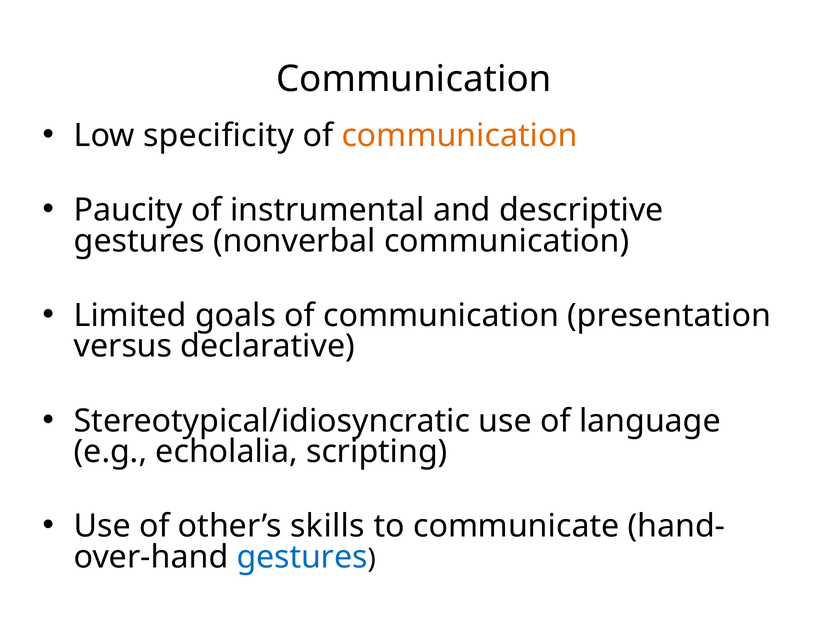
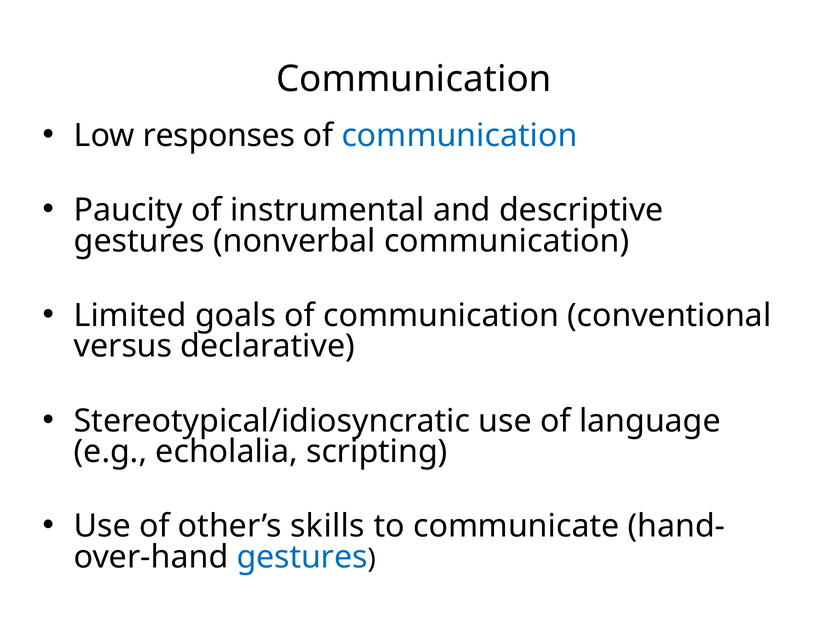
specificity: specificity -> responses
communication at (459, 135) colour: orange -> blue
presentation: presentation -> conventional
